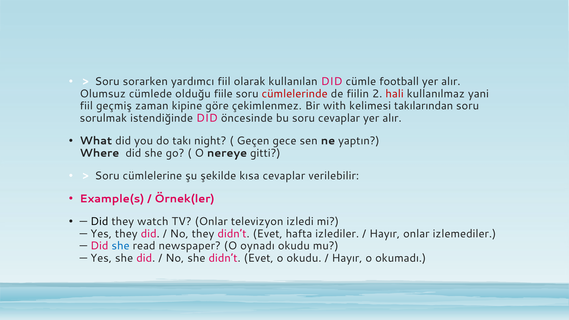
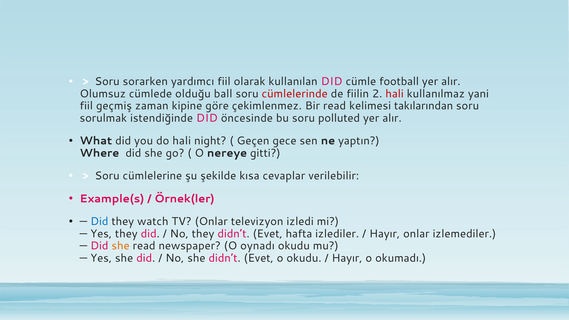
fiile: fiile -> ball
Bir with: with -> read
soru cevaplar: cevaplar -> polluted
do takı: takı -> hali
Did at (99, 222) colour: black -> blue
she at (121, 246) colour: blue -> orange
